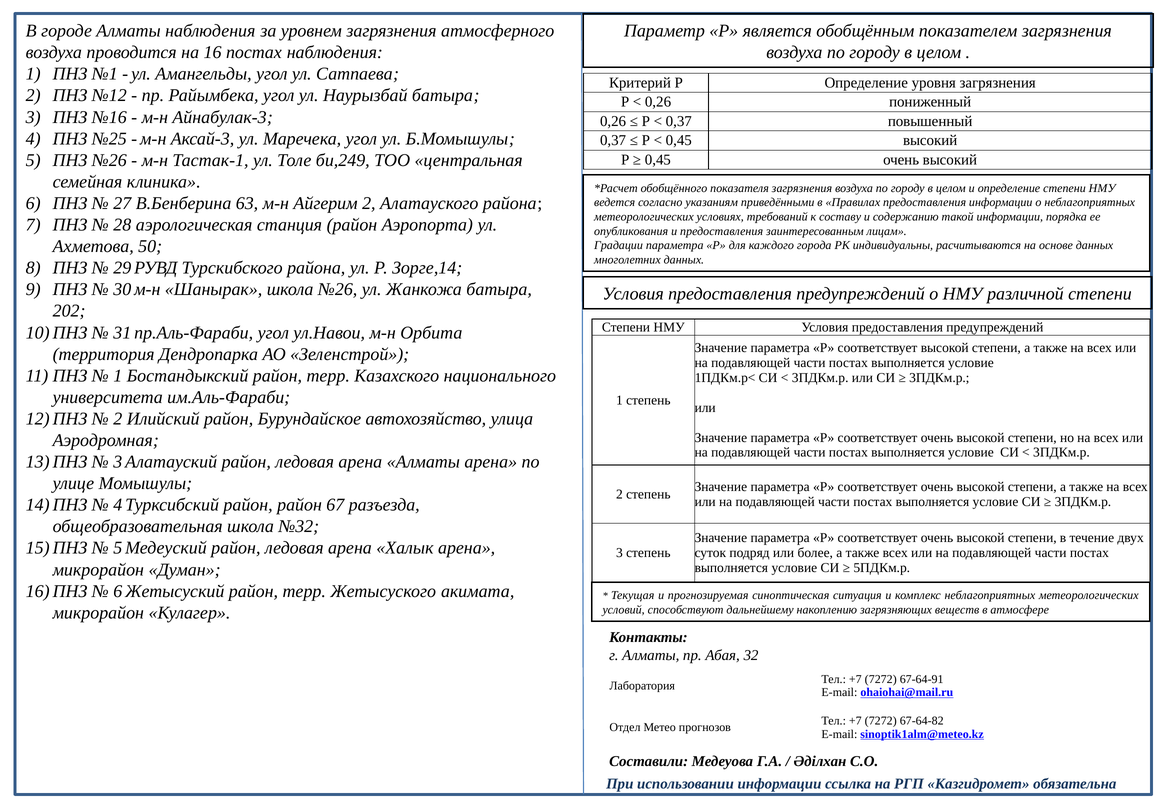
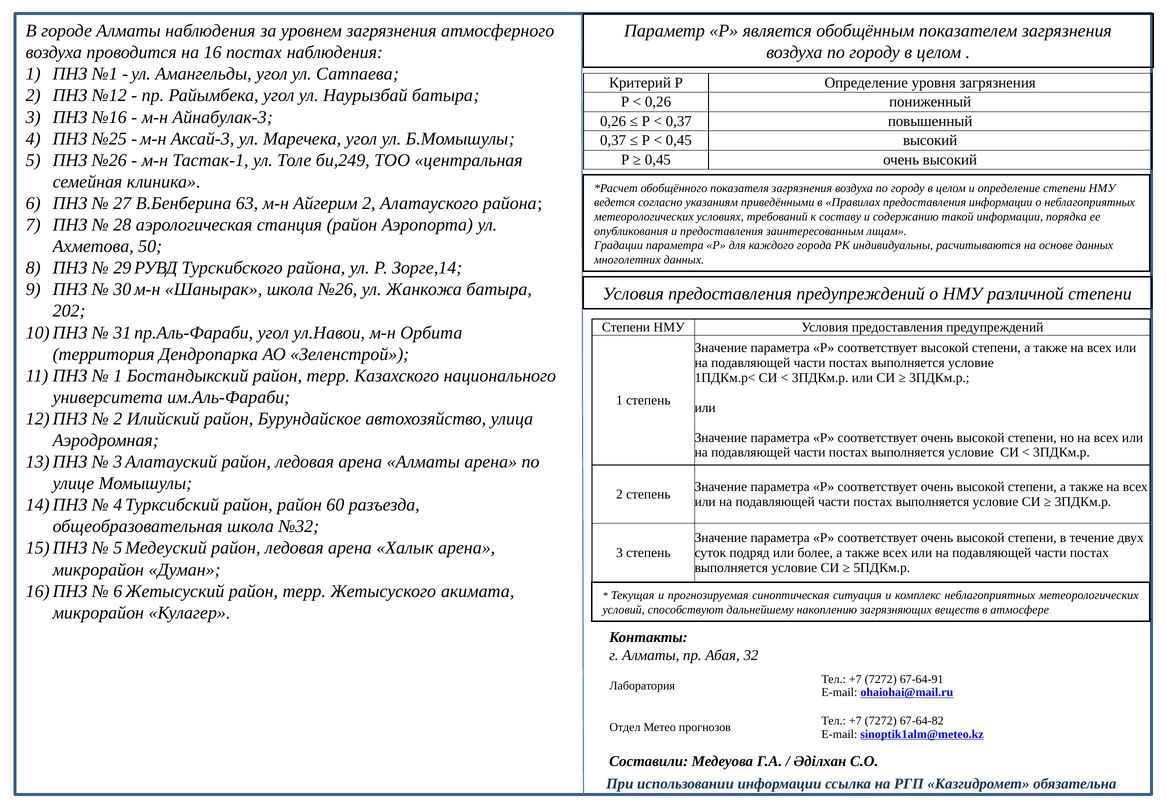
67: 67 -> 60
